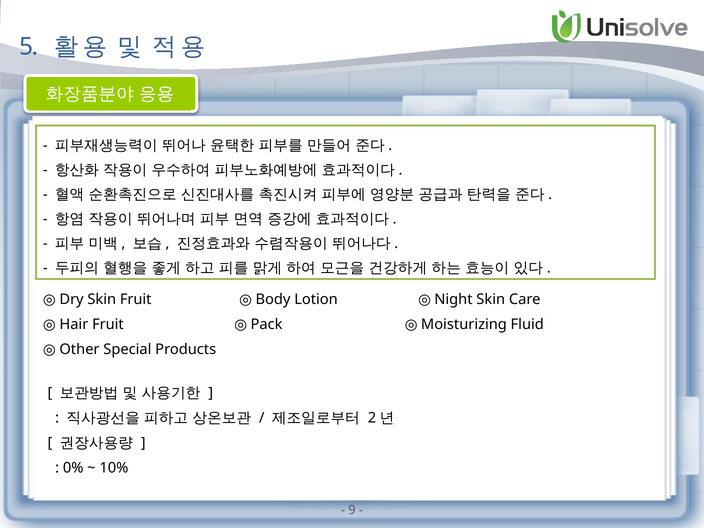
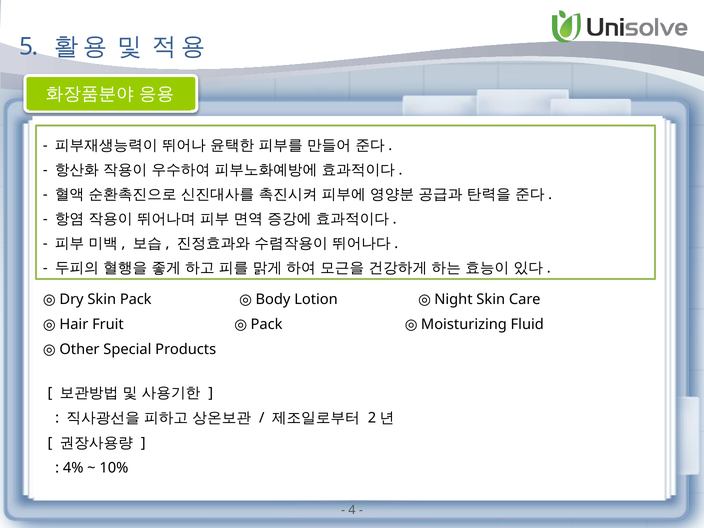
Skin Fruit: Fruit -> Pack
0%: 0% -> 4%
9: 9 -> 4
